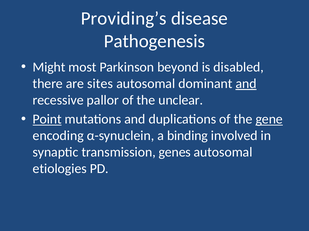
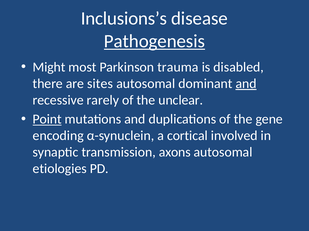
Providing’s: Providing’s -> Inclusions’s
Pathogenesis underline: none -> present
beyond: beyond -> trauma
pallor: pallor -> rarely
gene underline: present -> none
binding: binding -> cortical
genes: genes -> axons
